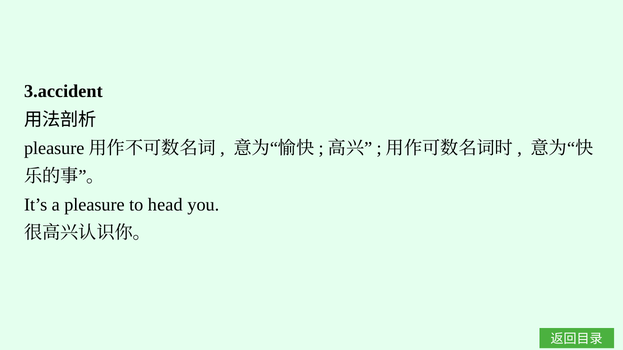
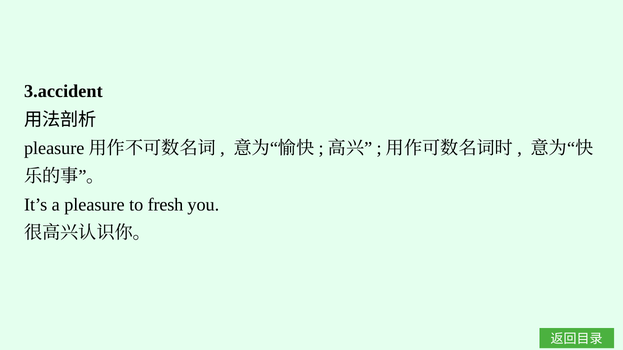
head: head -> fresh
